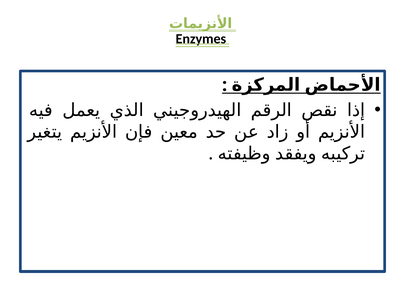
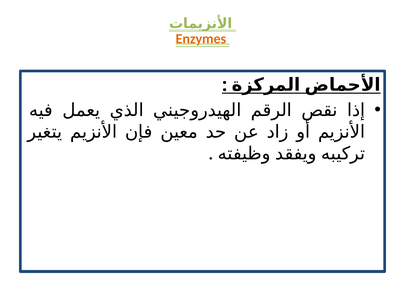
Enzymes colour: black -> orange
